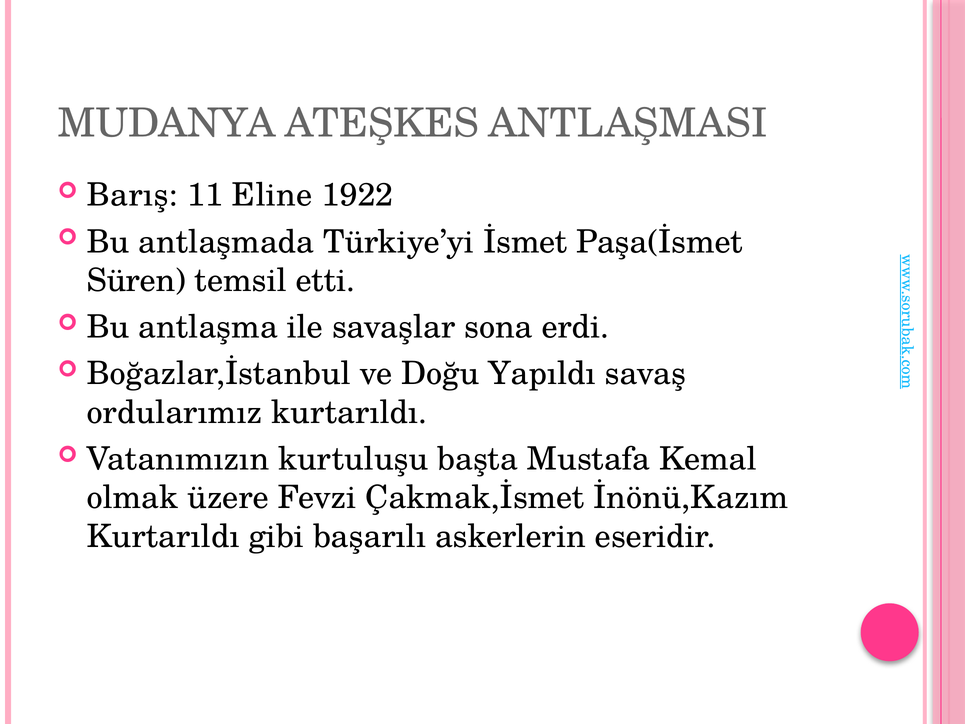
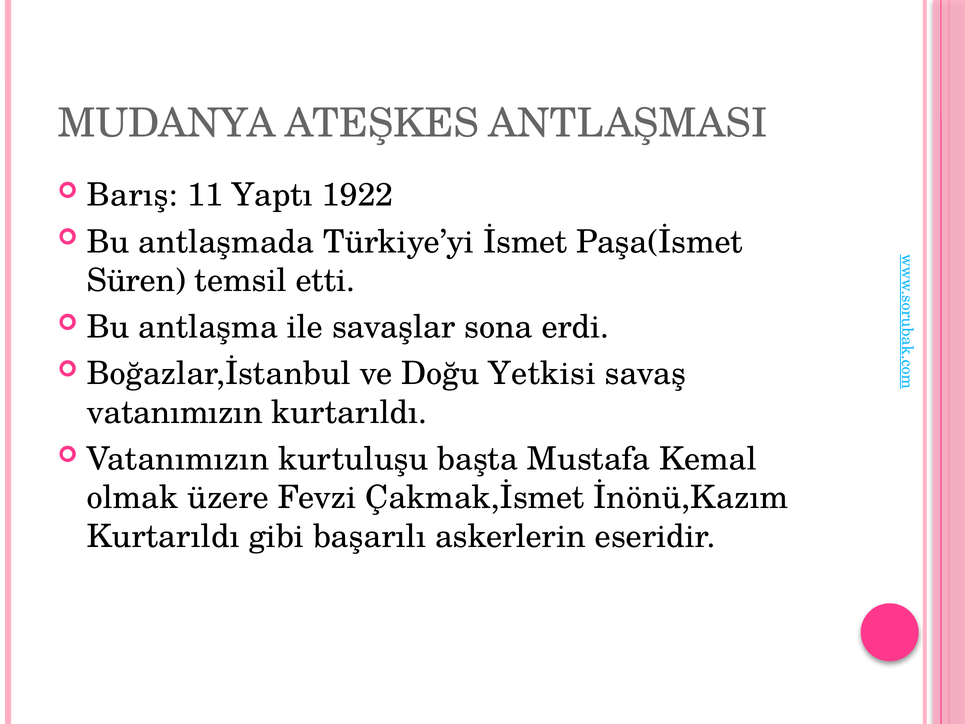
Eline: Eline -> Yaptı
Yapıldı: Yapıldı -> Yetkisi
ordularımız at (174, 412): ordularımız -> vatanımızın
